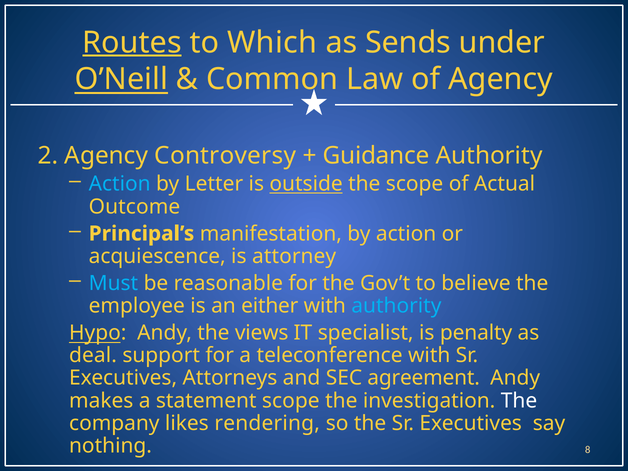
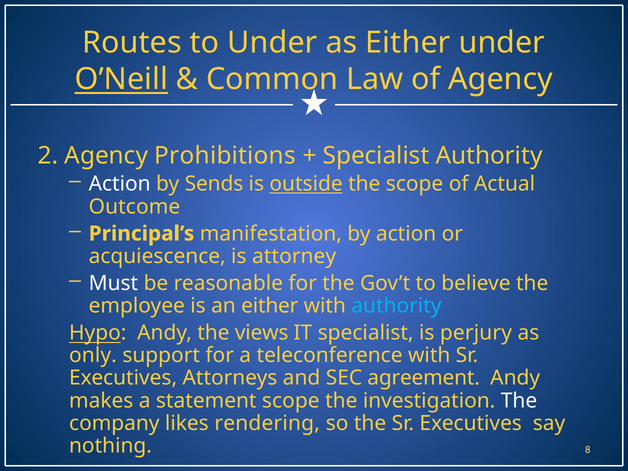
Routes underline: present -> none
to Which: Which -> Under
as Sends: Sends -> Either
Controversy: Controversy -> Prohibitions
Guidance at (376, 156): Guidance -> Specialist
Action at (120, 184) colour: light blue -> white
Letter: Letter -> Sends
Must colour: light blue -> white
penalty: penalty -> perjury
deal: deal -> only
